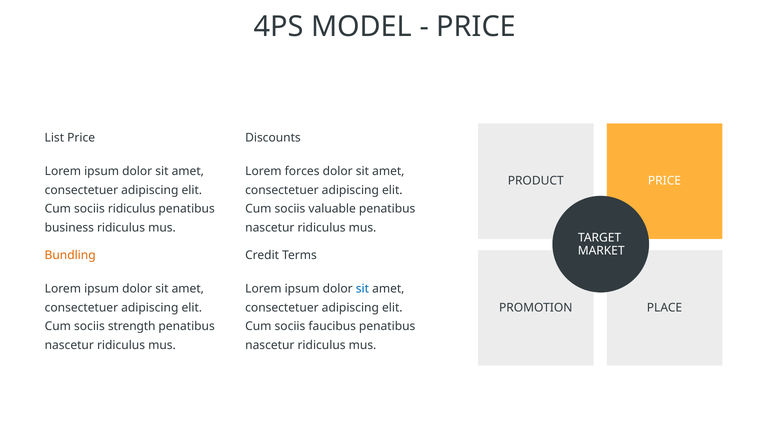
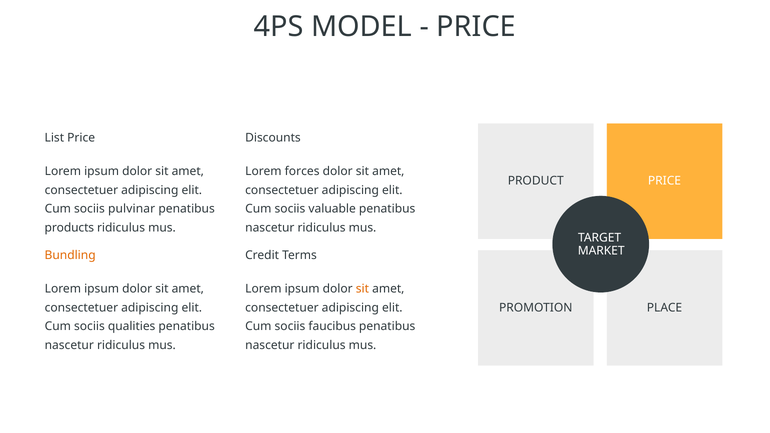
sociis ridiculus: ridiculus -> pulvinar
business: business -> products
sit at (362, 289) colour: blue -> orange
strength: strength -> qualities
